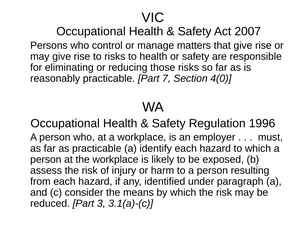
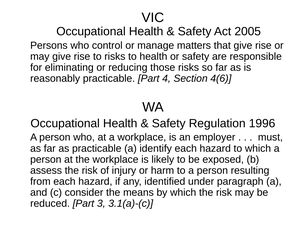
2007: 2007 -> 2005
7: 7 -> 4
4(0: 4(0 -> 4(6
